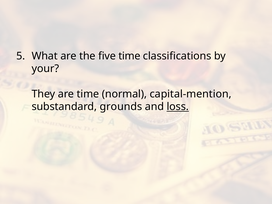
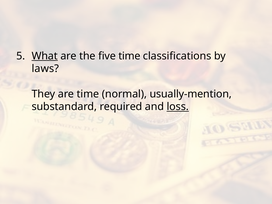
What underline: none -> present
your: your -> laws
capital-mention: capital-mention -> usually-mention
grounds: grounds -> required
